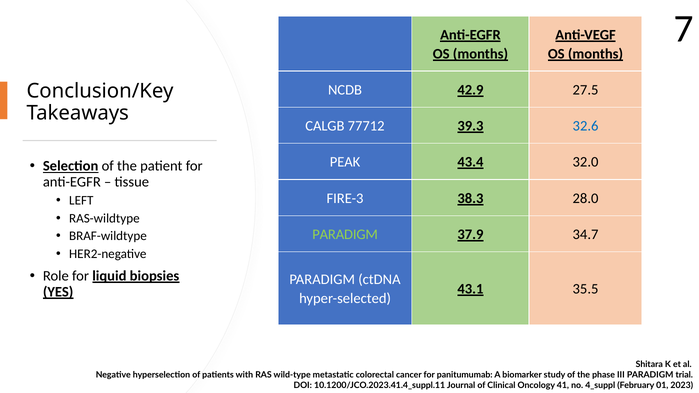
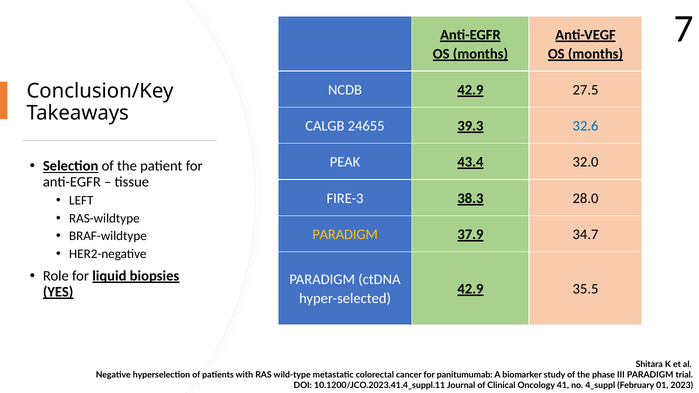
77712: 77712 -> 24655
PARADIGM at (345, 235) colour: light green -> yellow
43.1 at (470, 289): 43.1 -> 42.9
